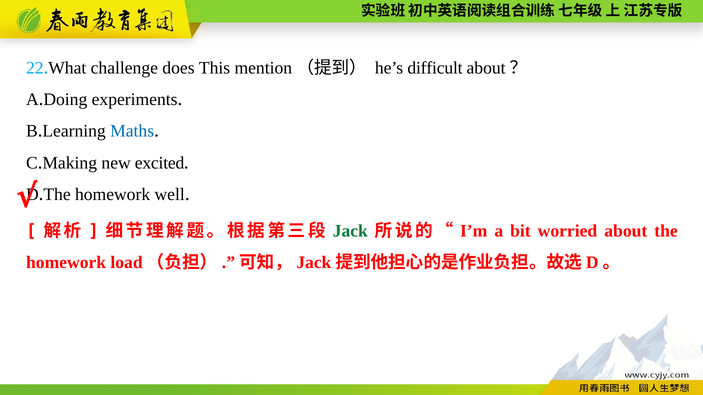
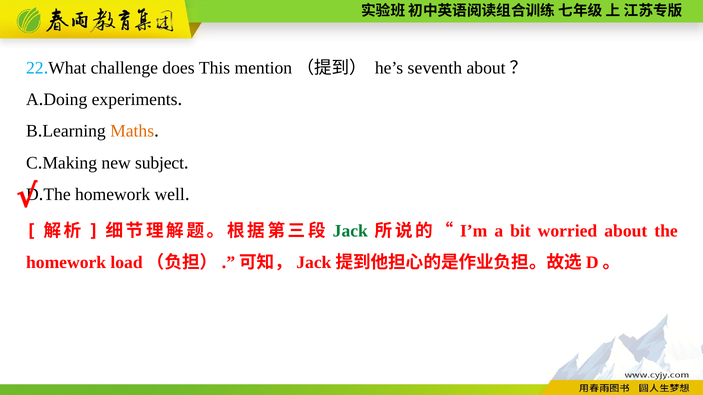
difficult: difficult -> seventh
Maths colour: blue -> orange
excited: excited -> subject
